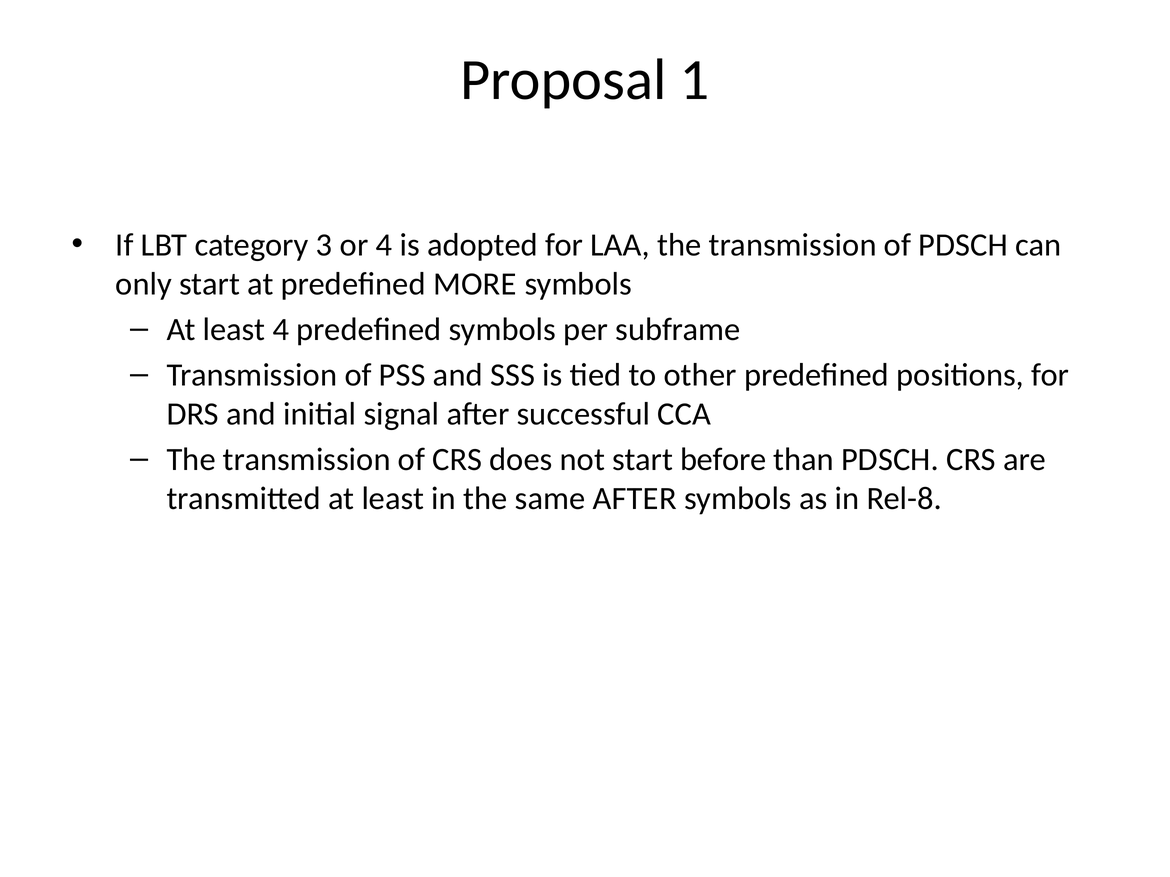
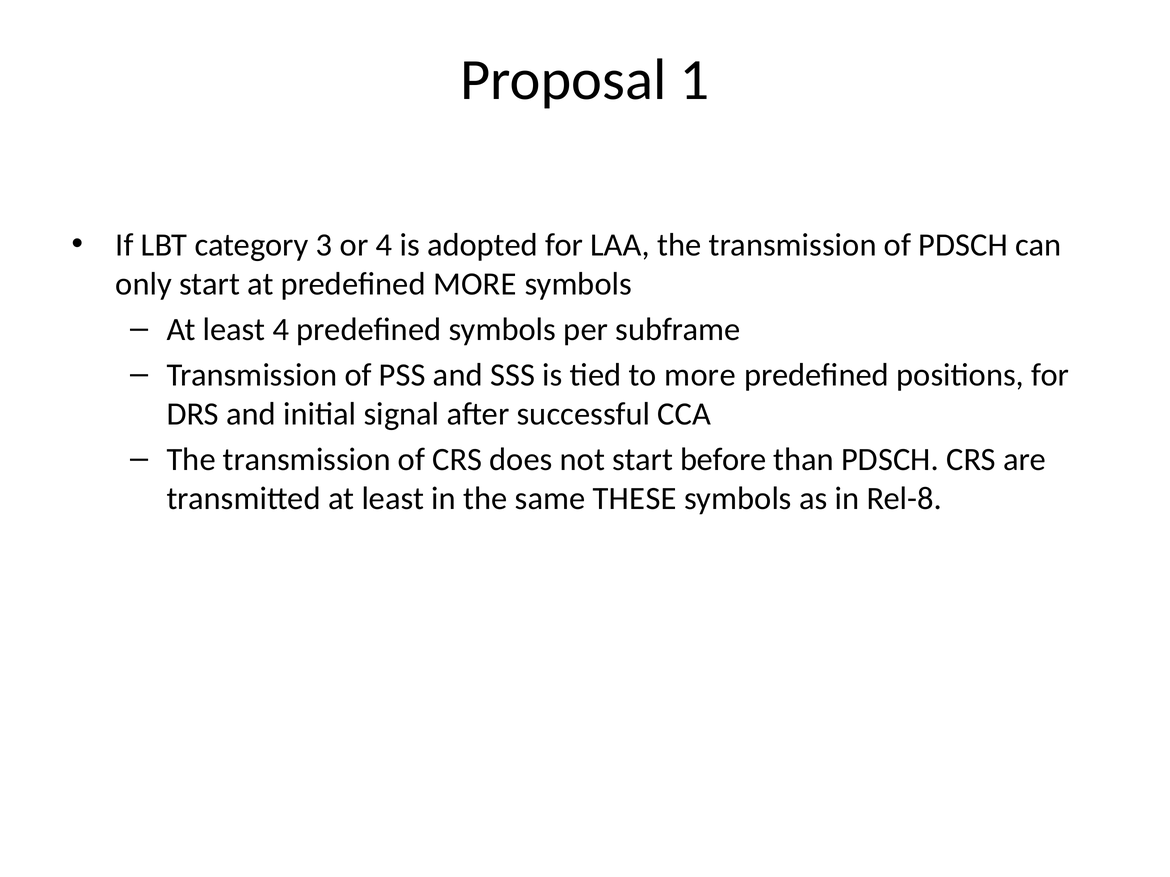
to other: other -> more
same AFTER: AFTER -> THESE
